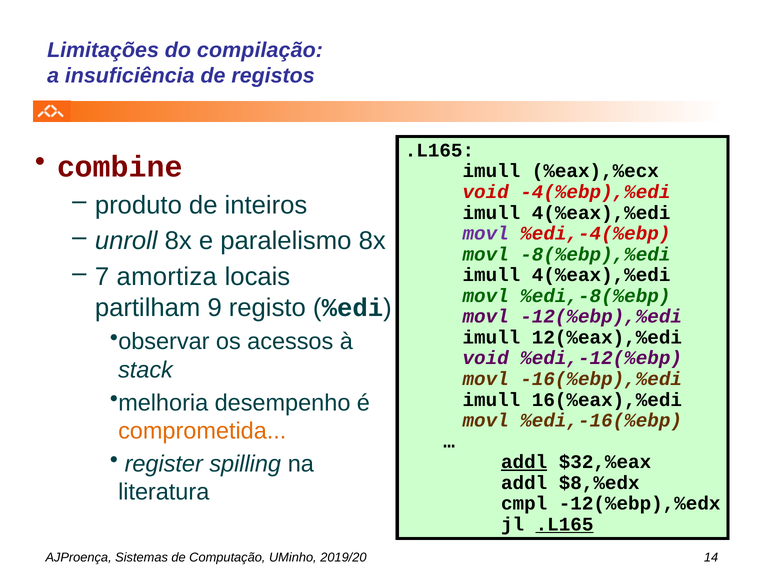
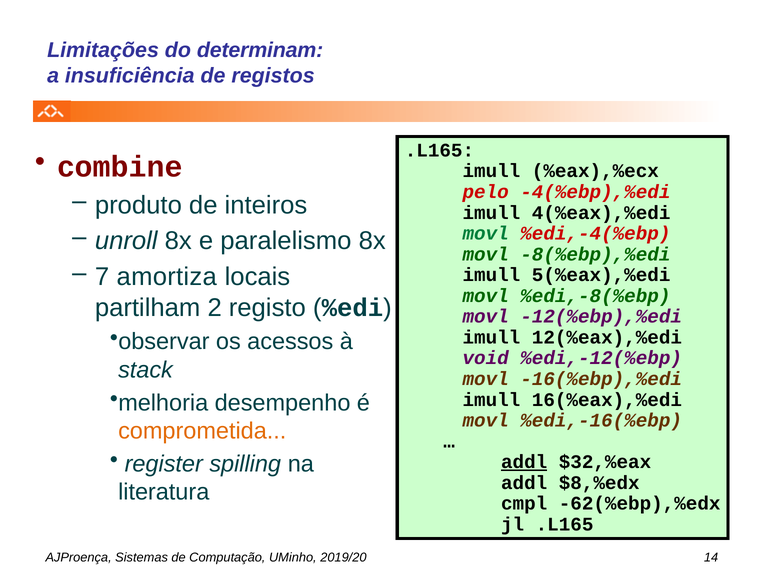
compilação: compilação -> determinam
void at (486, 192): void -> pelo
movl at (486, 234) colour: purple -> green
4(%eax),%edi at (601, 275): 4(%eax),%edi -> 5(%eax),%edi
9: 9 -> 2
-12(%ebp),%edx: -12(%ebp),%edx -> -62(%ebp),%edx
.L165 at (565, 525) underline: present -> none
